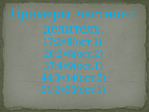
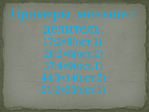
частное: частное -> меньше
